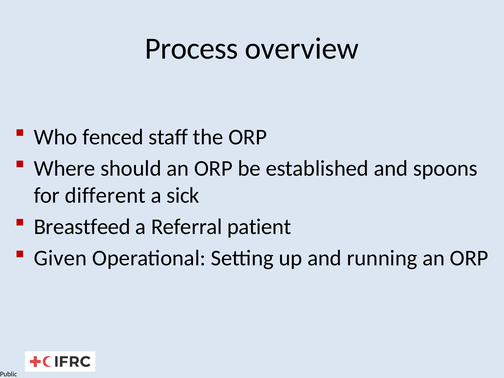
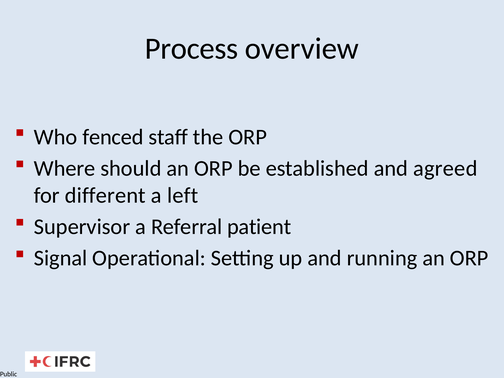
spoons: spoons -> agreed
sick: sick -> left
Breastfeed: Breastfeed -> Supervisor
Given: Given -> Signal
